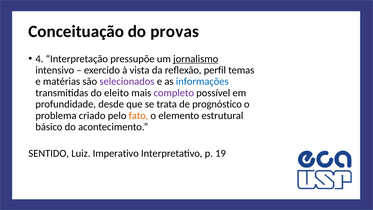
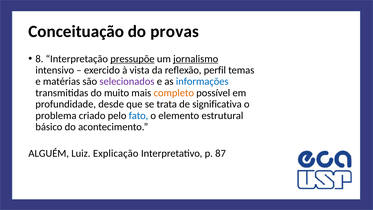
4: 4 -> 8
pressupõe underline: none -> present
eleito: eleito -> muito
completo colour: purple -> orange
prognóstico: prognóstico -> significativa
fato colour: orange -> blue
SENTIDO: SENTIDO -> ALGUÉM
Imperativo: Imperativo -> Explicação
19: 19 -> 87
